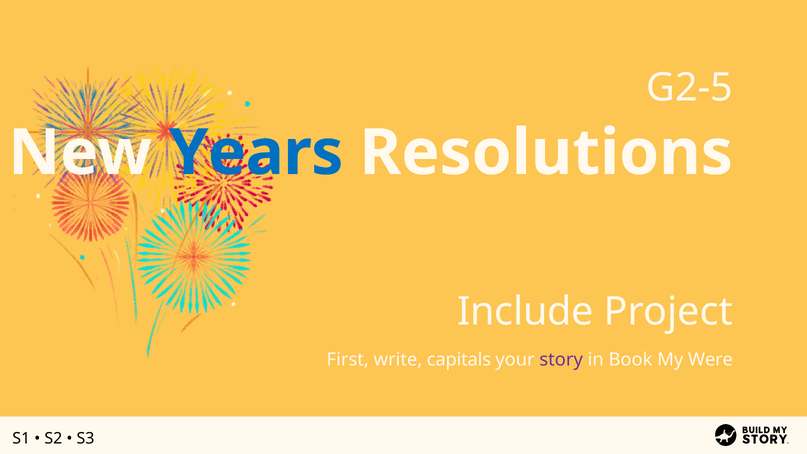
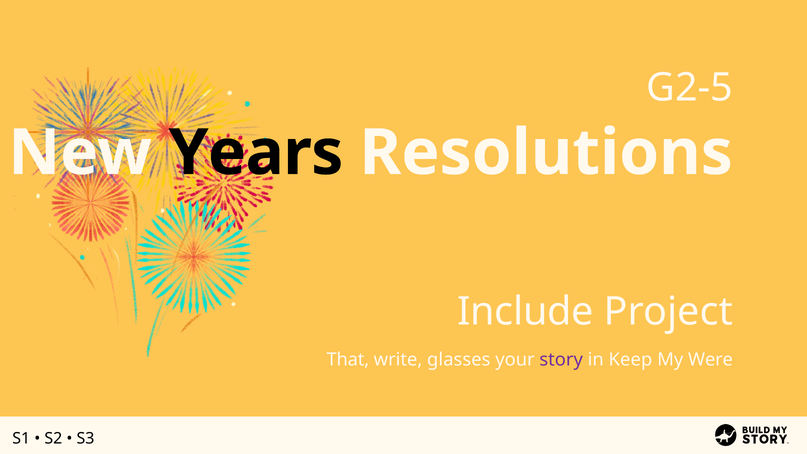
Years colour: blue -> black
First: First -> That
capitals: capitals -> glasses
Book: Book -> Keep
